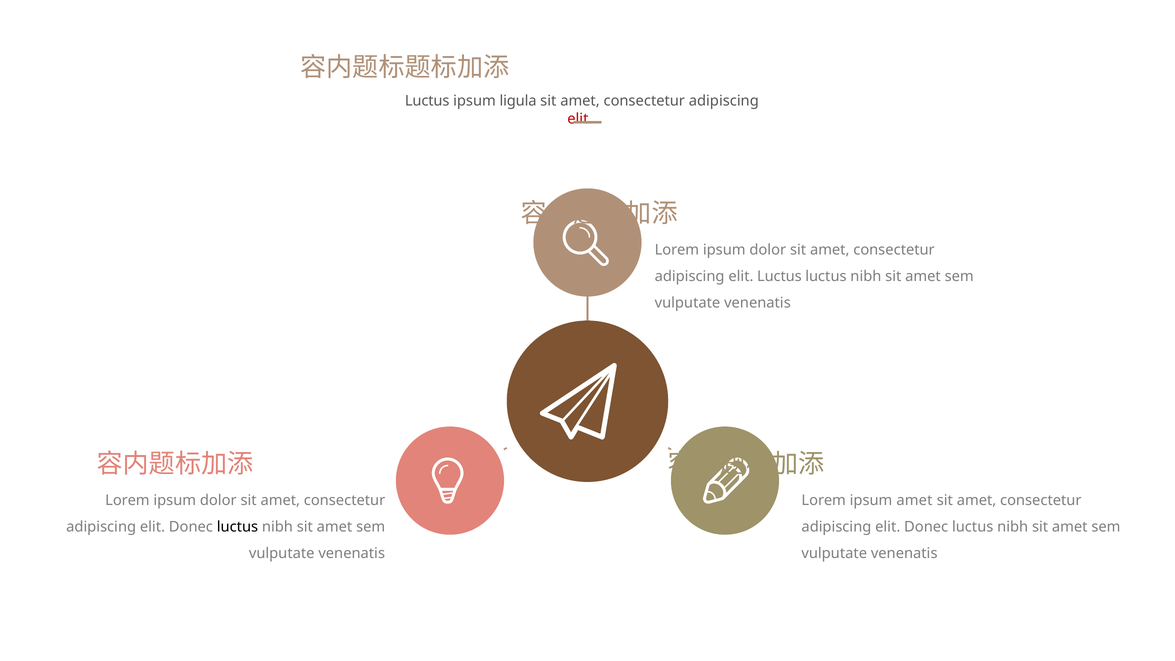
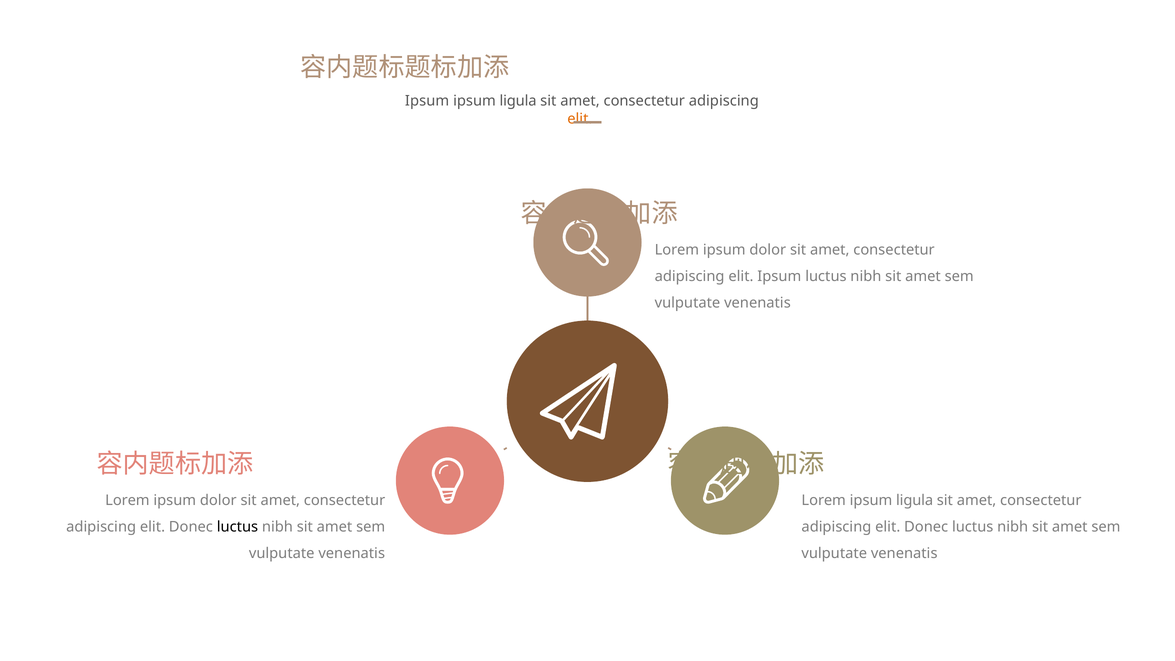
Luctus at (427, 101): Luctus -> Ipsum
elit at (580, 119) colour: red -> orange
elit Luctus: Luctus -> Ipsum
Lorem ipsum amet: amet -> ligula
